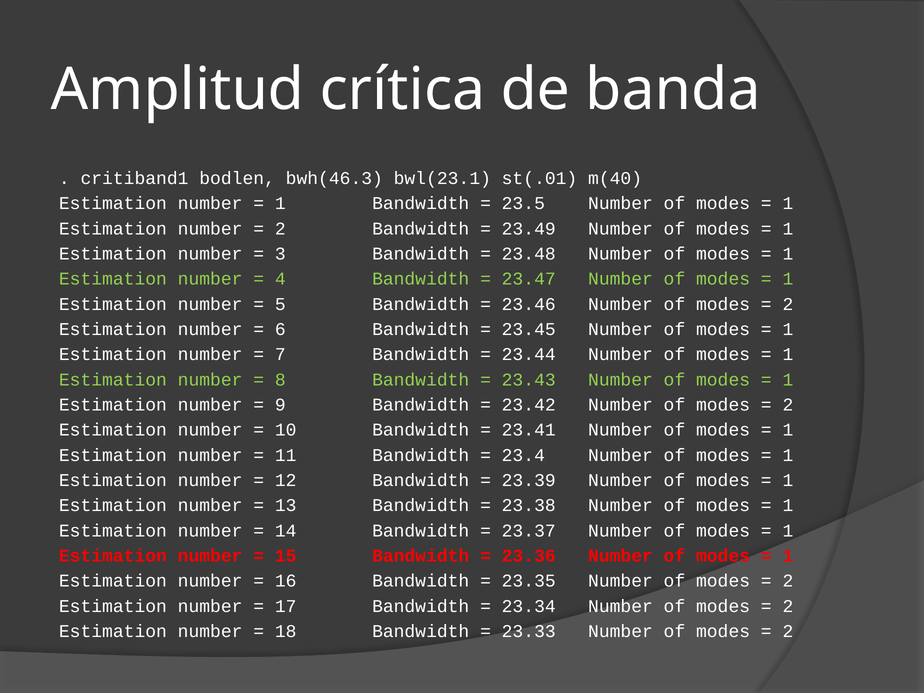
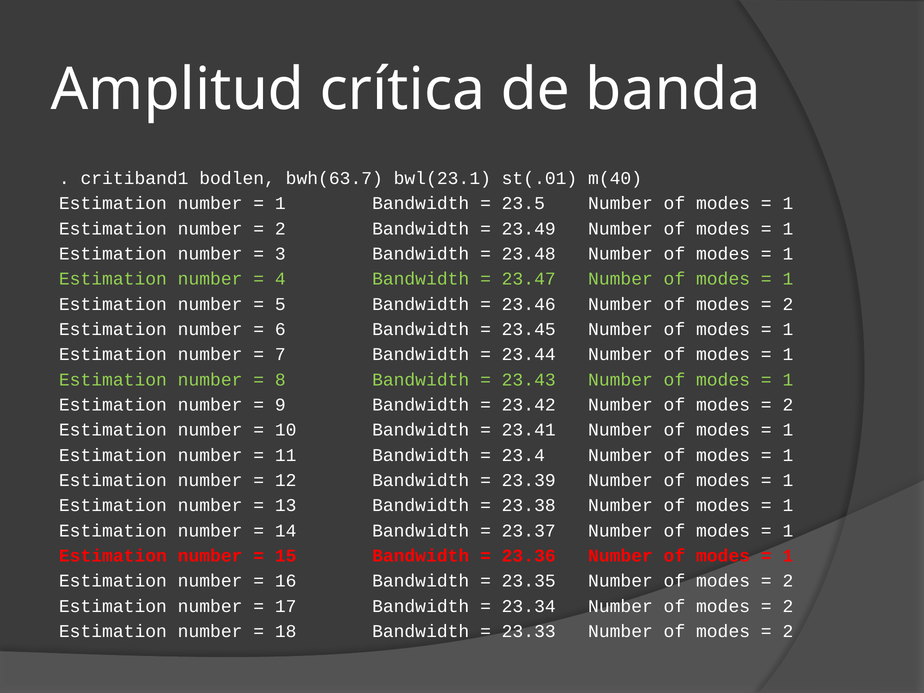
bwh(46.3: bwh(46.3 -> bwh(63.7
